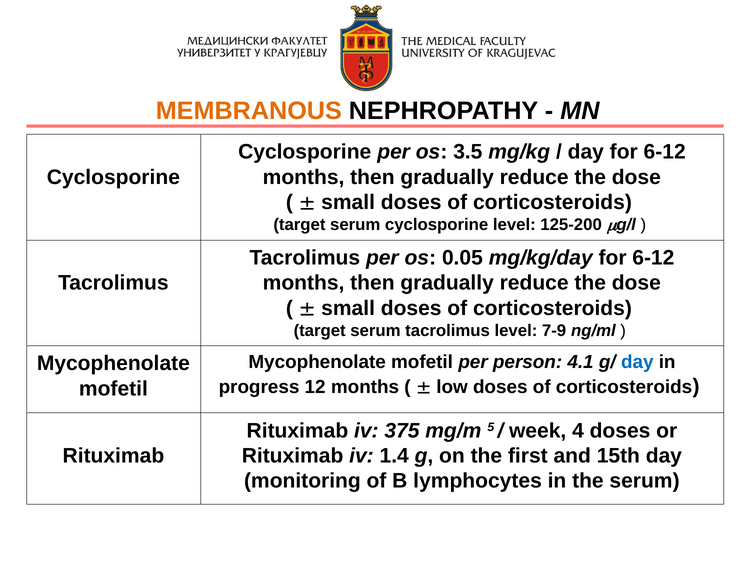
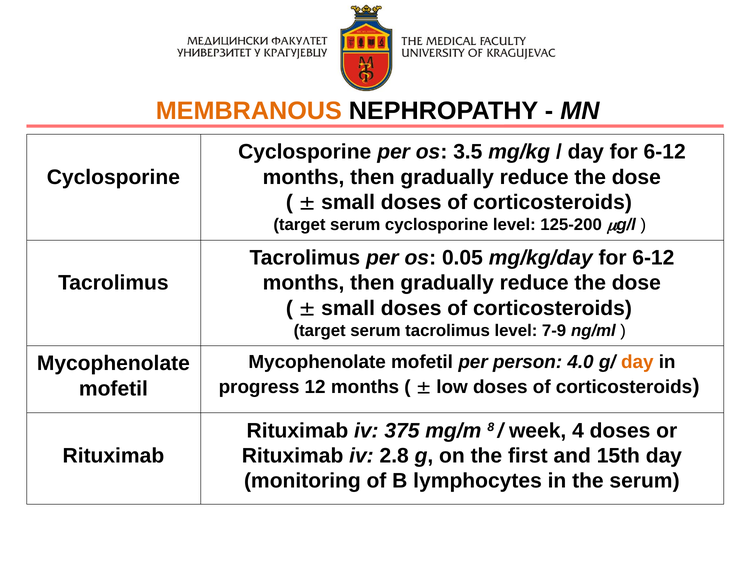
4.1: 4.1 -> 4.0
day at (637, 362) colour: blue -> orange
5: 5 -> 8
1.4: 1.4 -> 2.8
